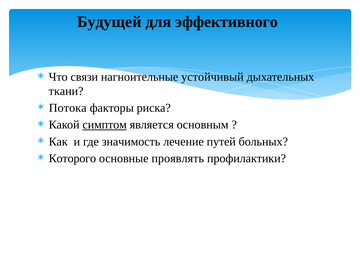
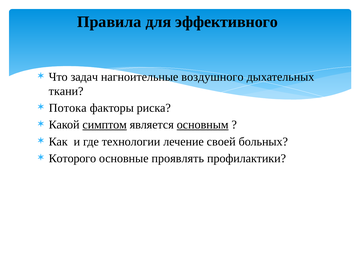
Будущей: Будущей -> Правила
связи: связи -> задач
устойчивый: устойчивый -> воздушного
основным underline: none -> present
значимость: значимость -> технологии
путей: путей -> своей
